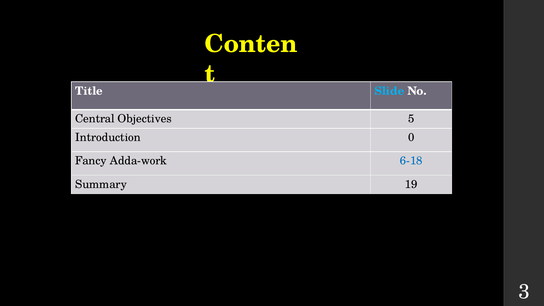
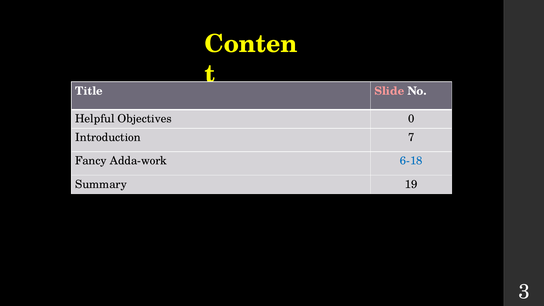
Slide colour: light blue -> pink
Central: Central -> Helpful
5: 5 -> 0
0: 0 -> 7
